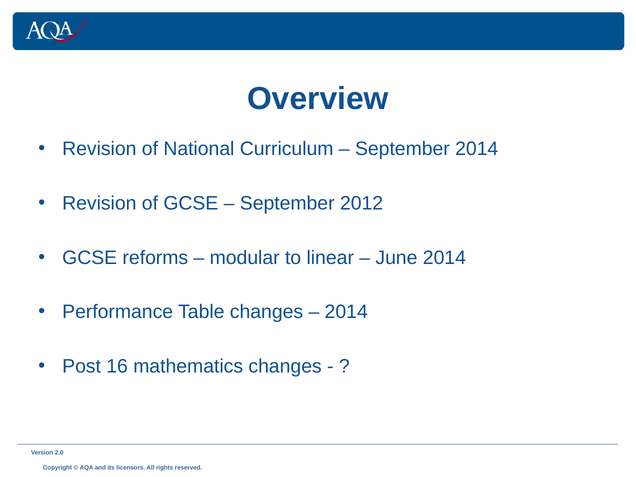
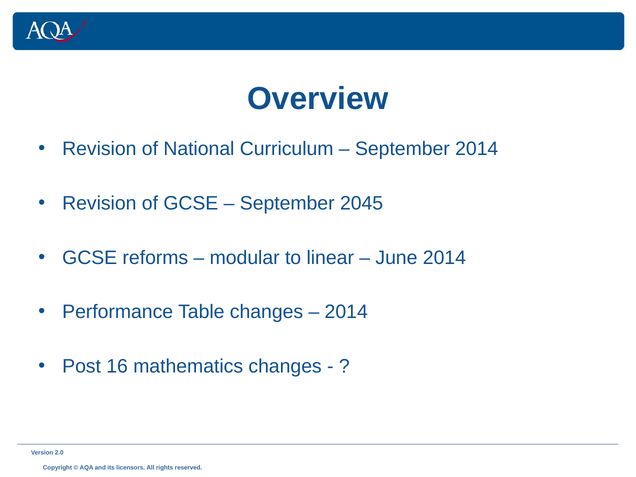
2012: 2012 -> 2045
